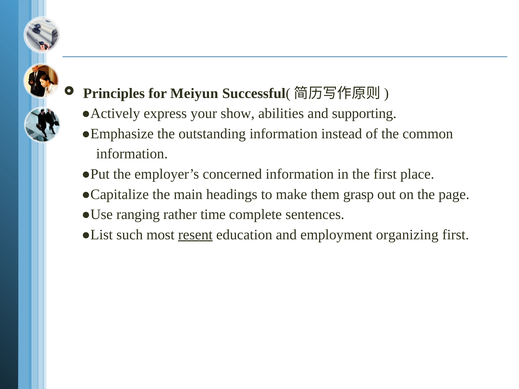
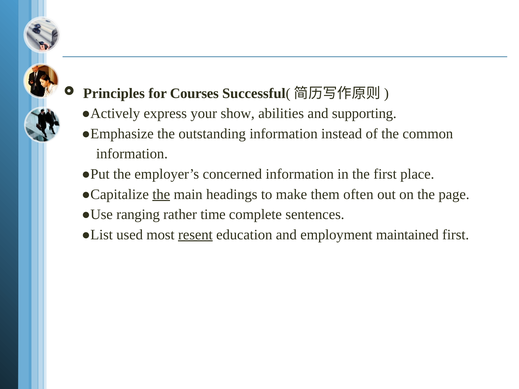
Meiyun: Meiyun -> Courses
the at (161, 194) underline: none -> present
grasp: grasp -> often
such: such -> used
organizing: organizing -> maintained
